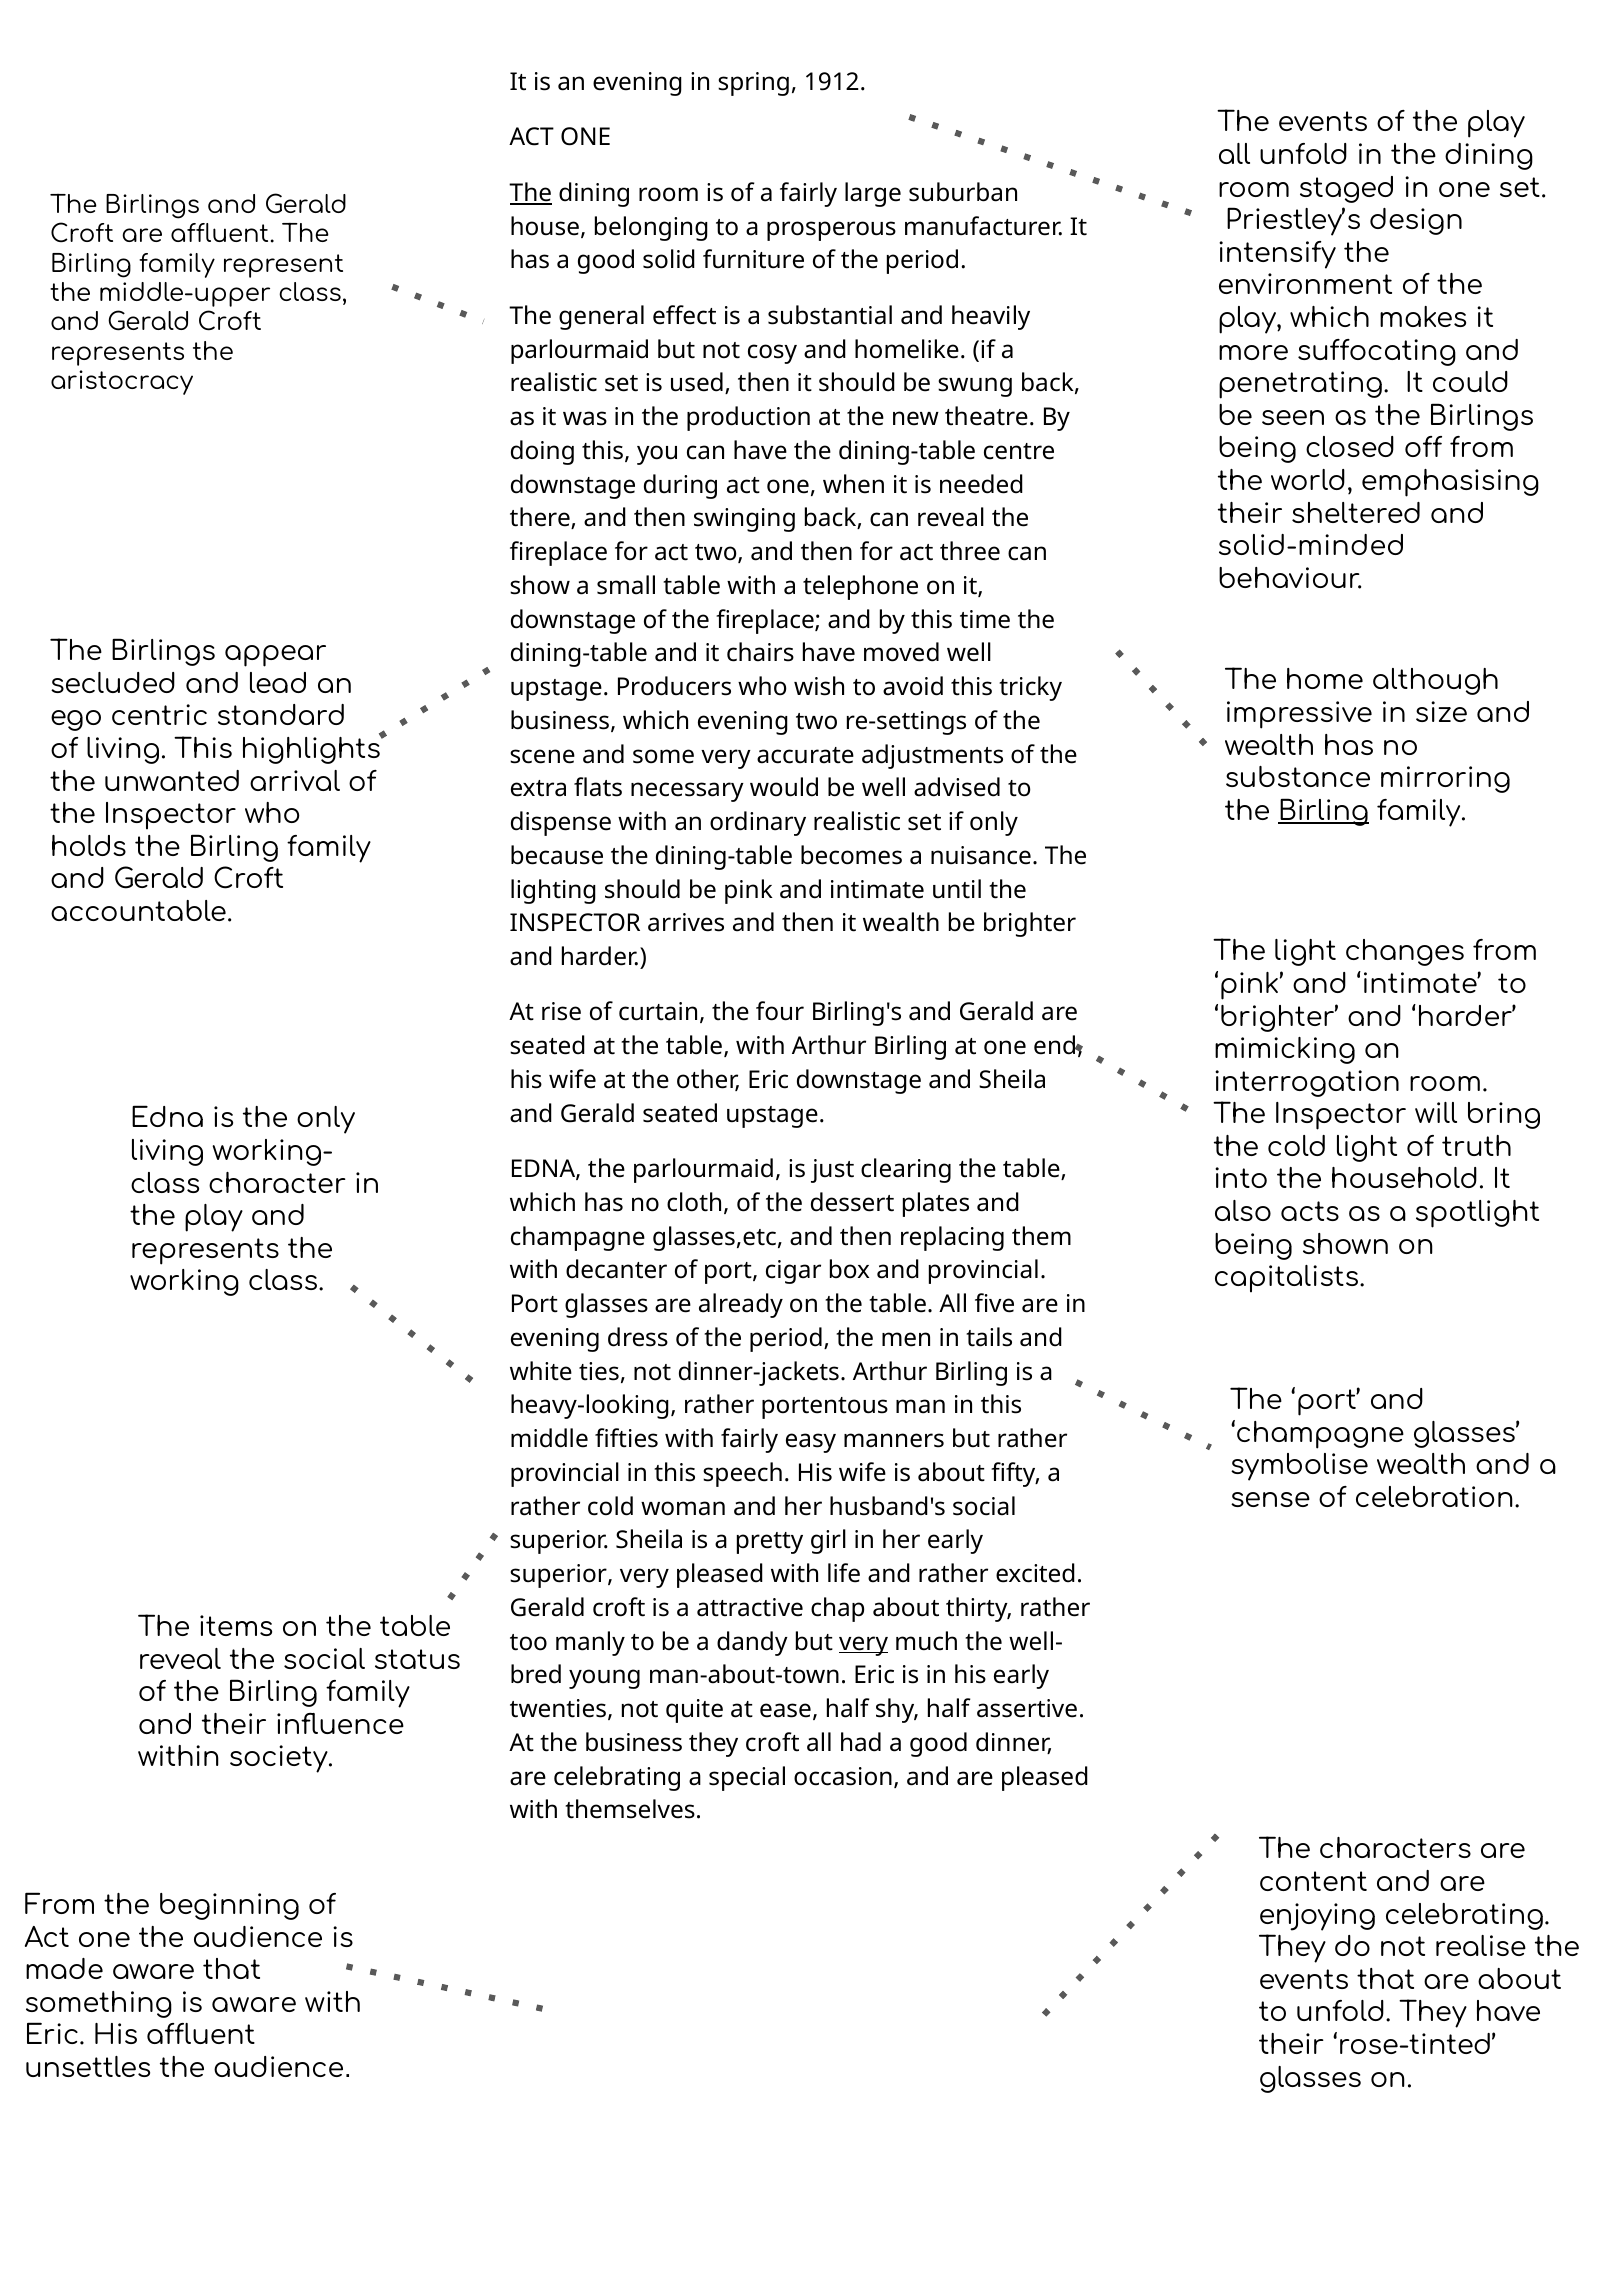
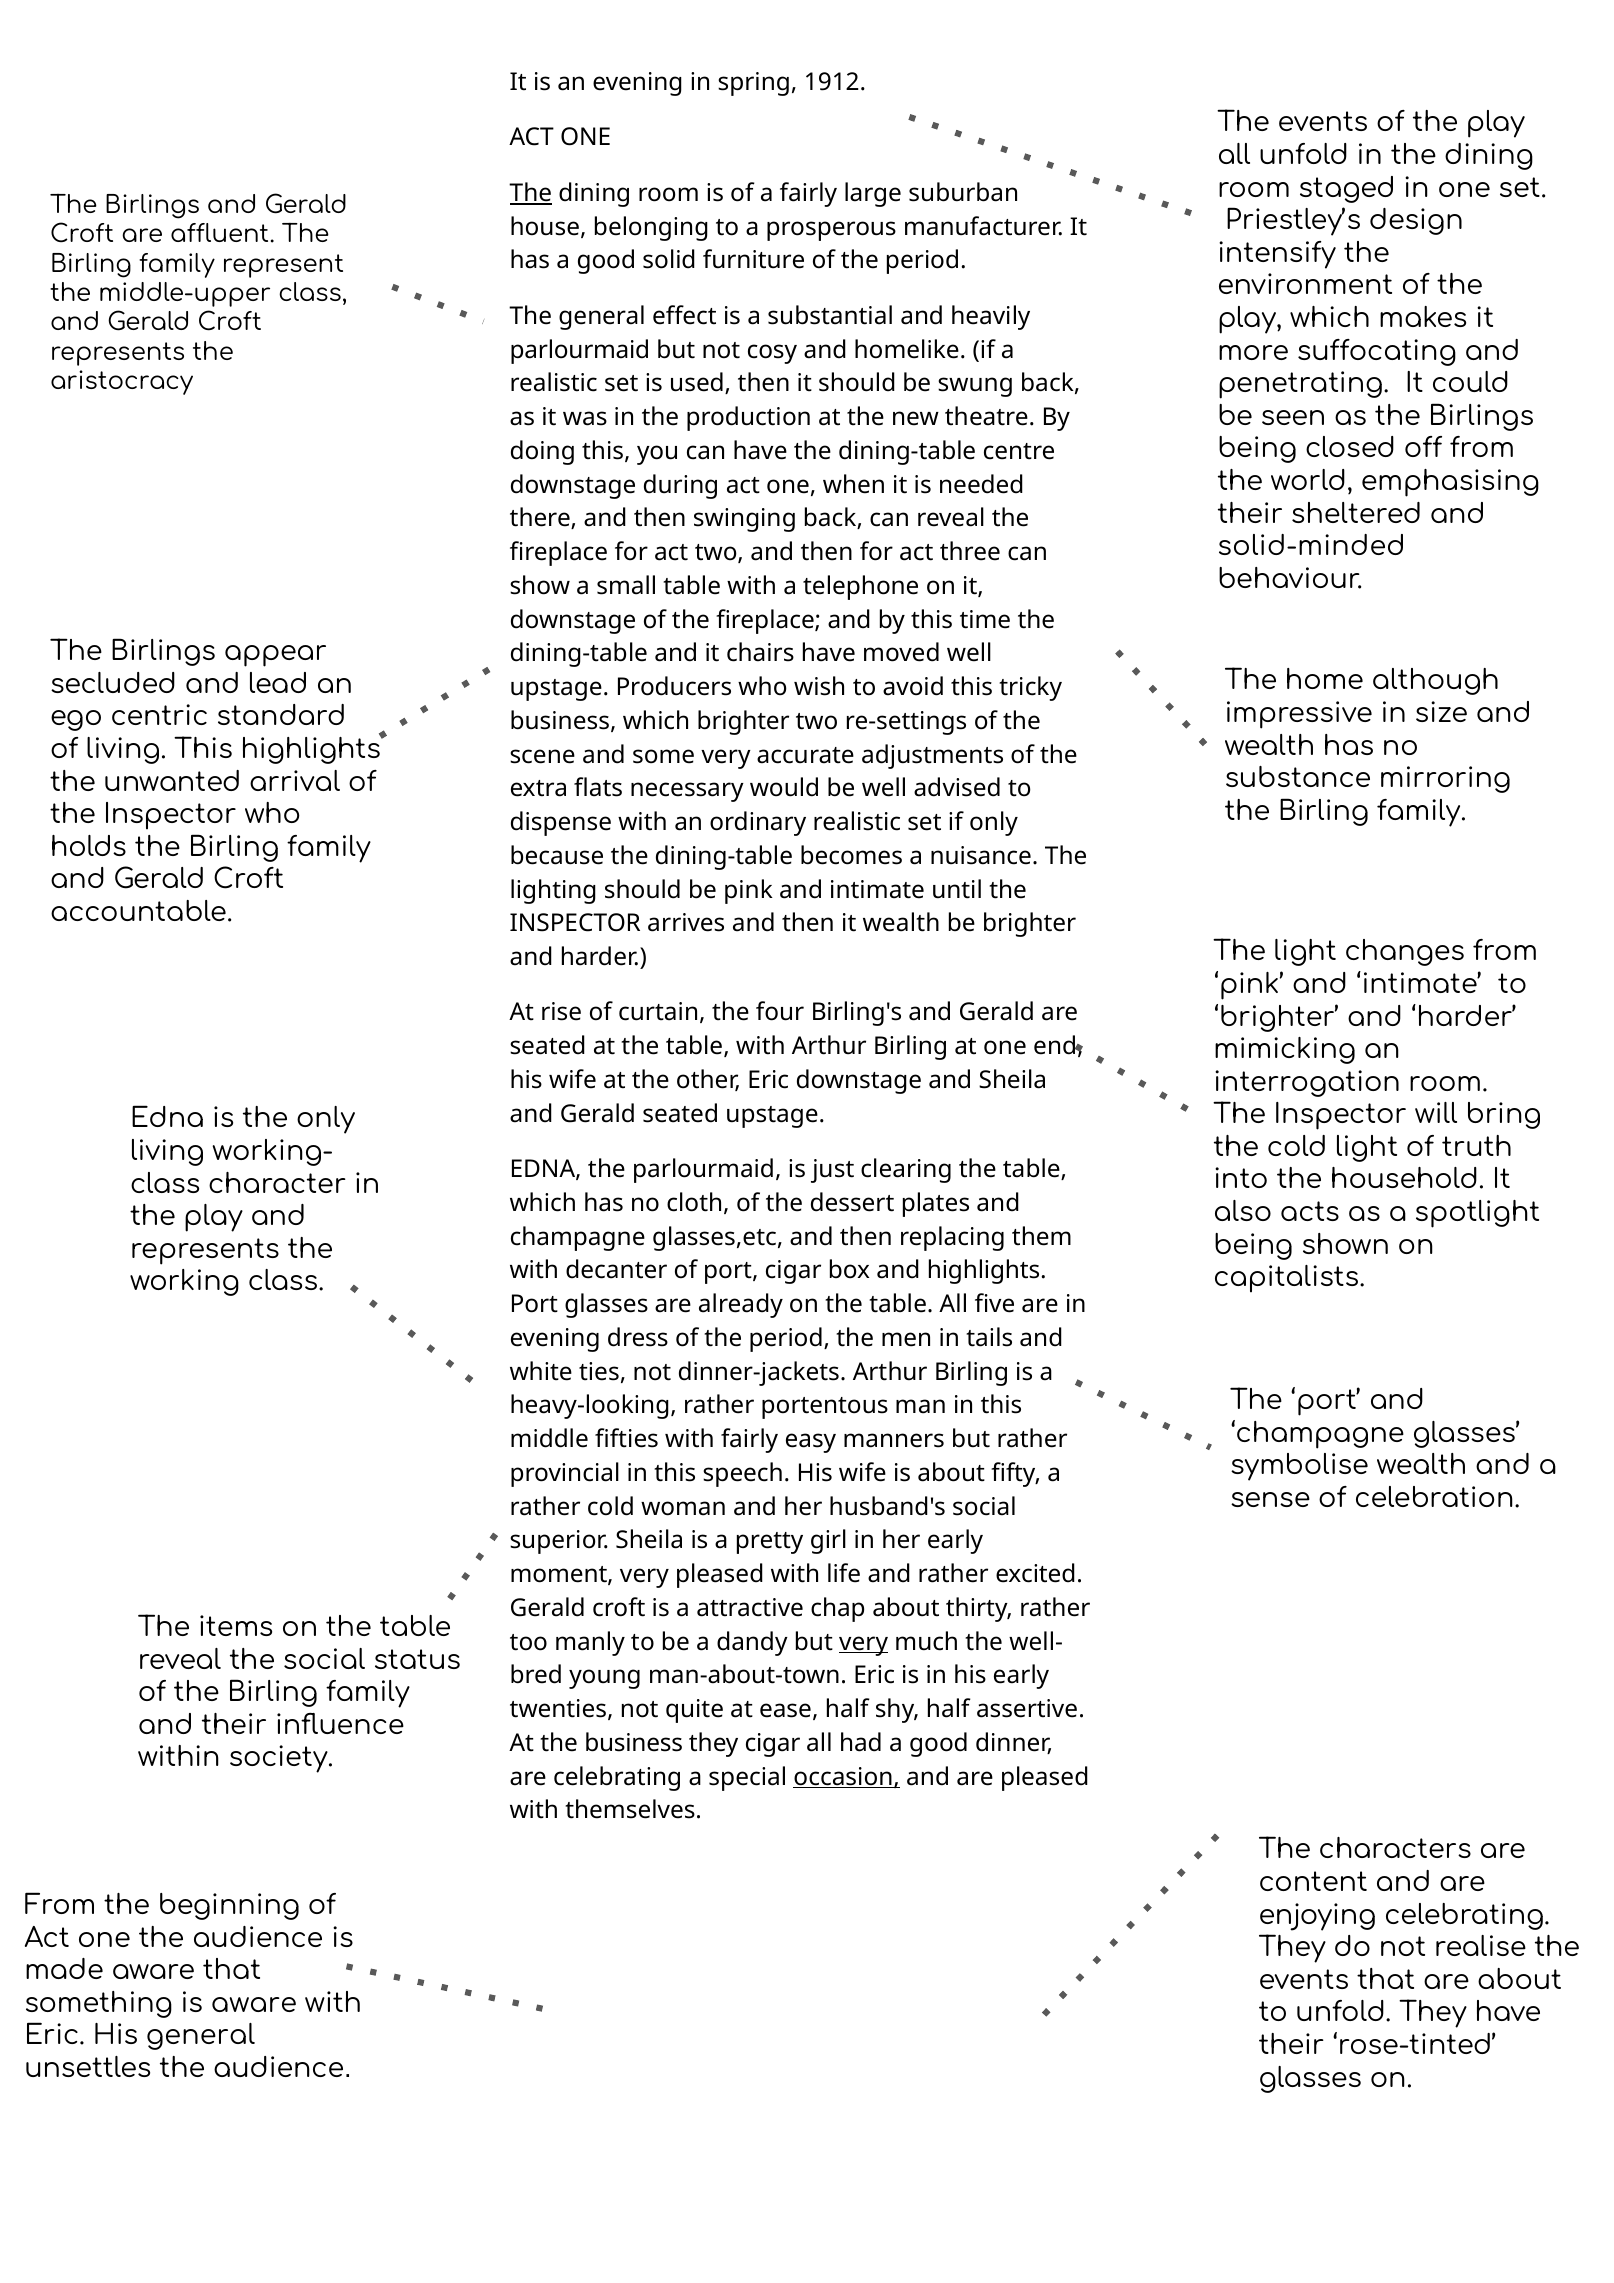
which evening: evening -> brighter
Birling at (1324, 811) underline: present -> none
and provincial: provincial -> highlights
superior at (562, 1574): superior -> moment
they croft: croft -> cigar
occasion underline: none -> present
His affluent: affluent -> general
